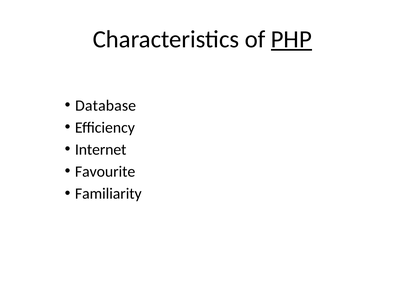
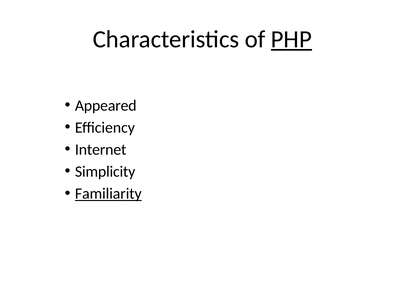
Database: Database -> Appeared
Favourite: Favourite -> Simplicity
Familiarity underline: none -> present
